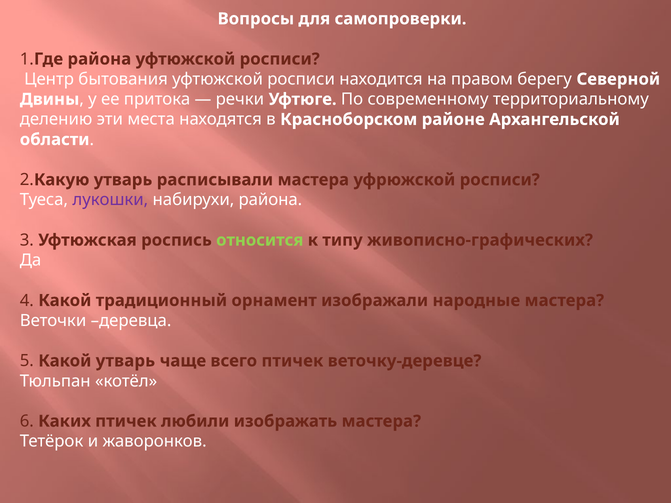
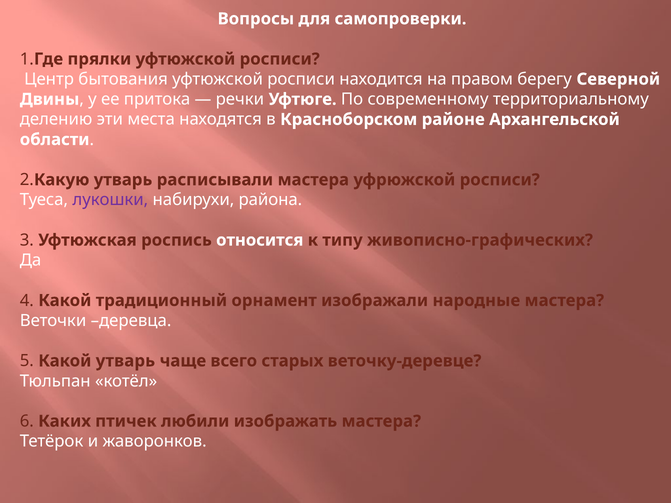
района at (99, 59): района -> прялки
относится colour: light green -> white
всего птичек: птичек -> старых
